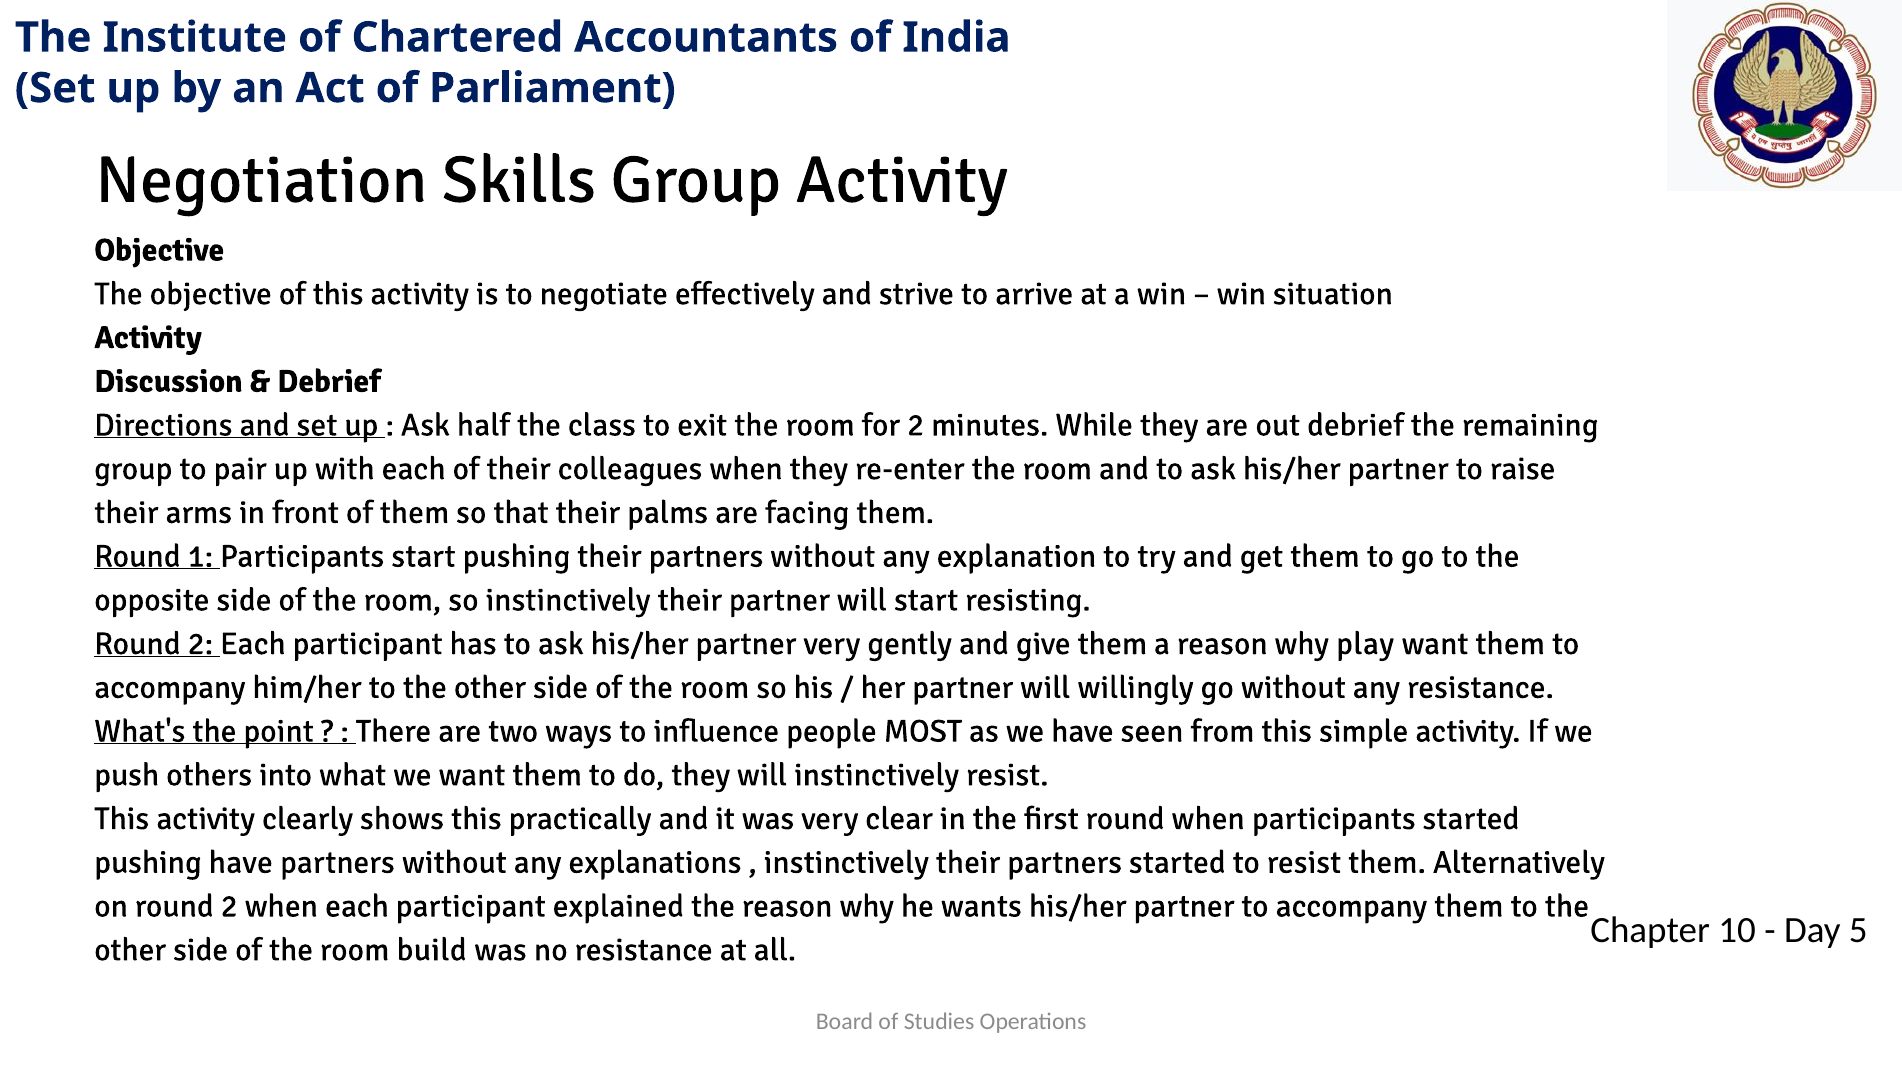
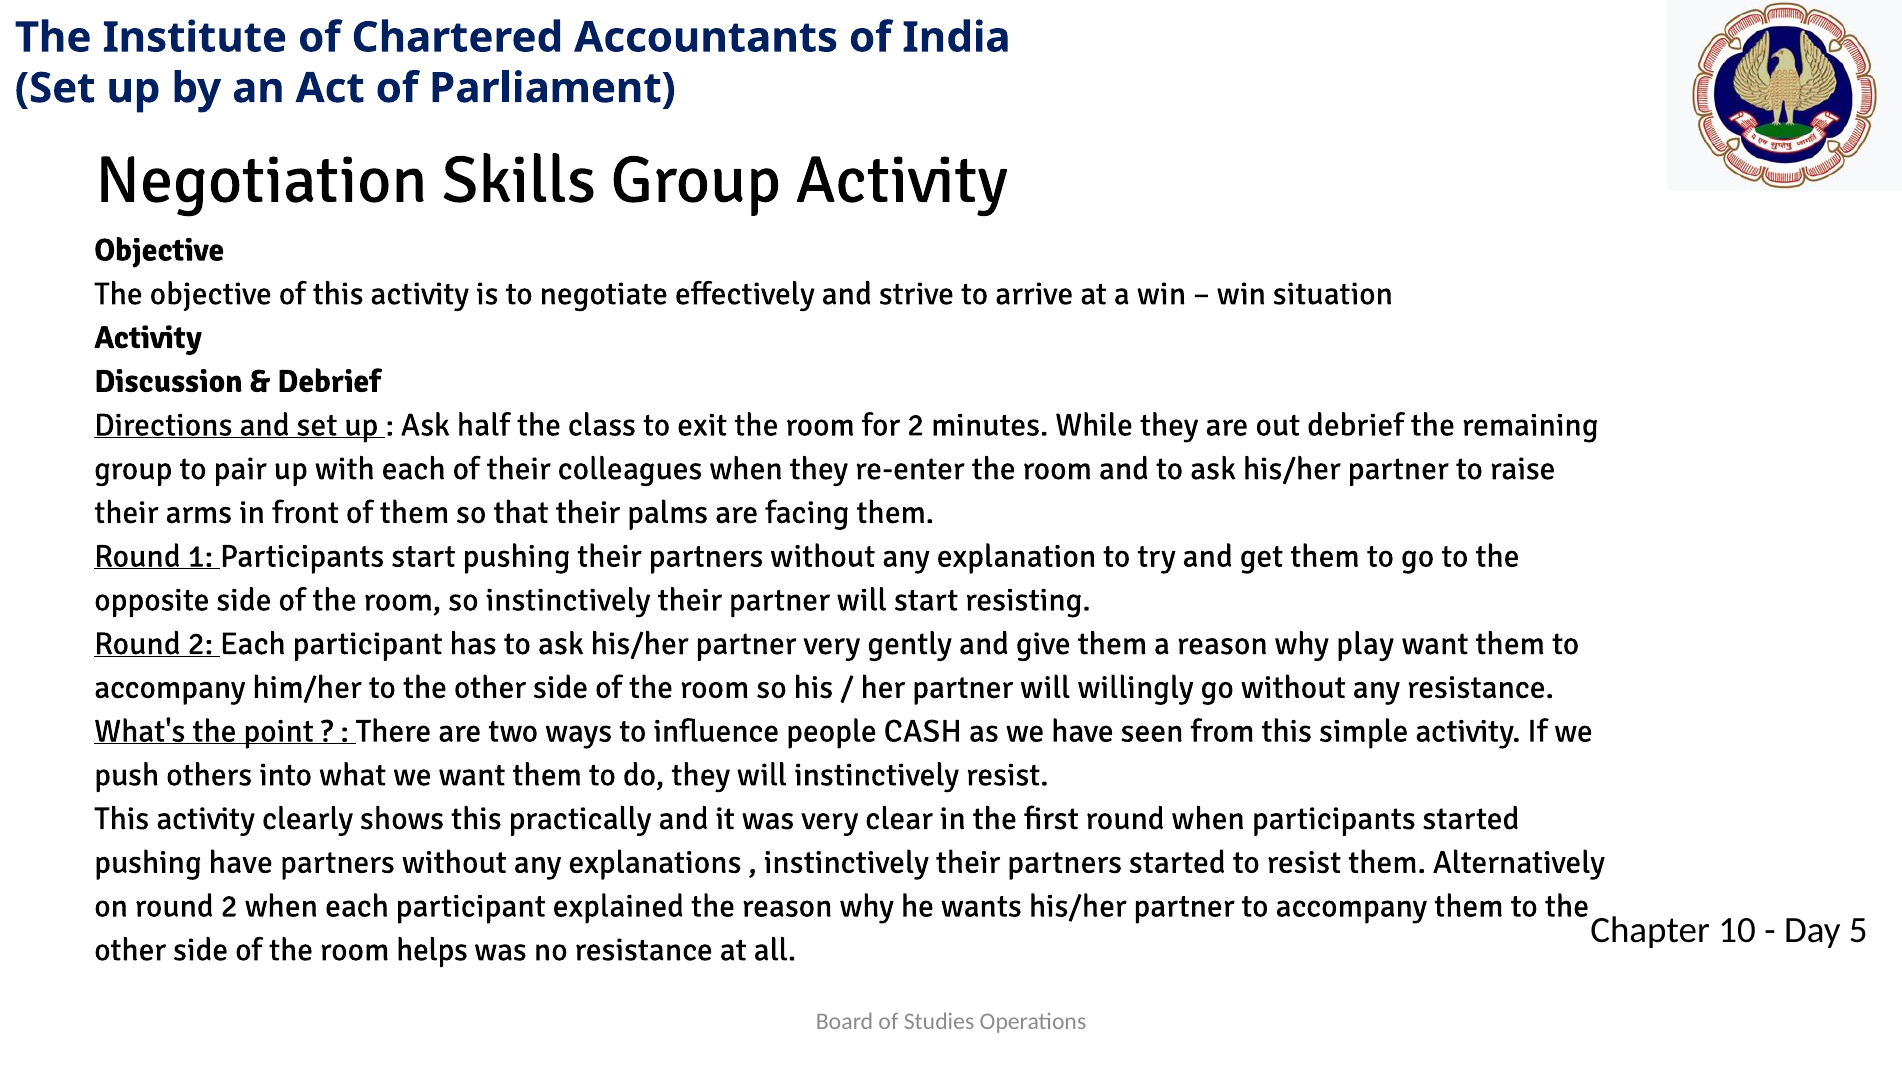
MOST: MOST -> CASH
build: build -> helps
